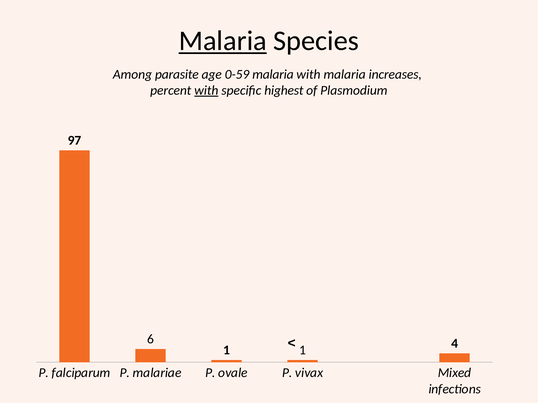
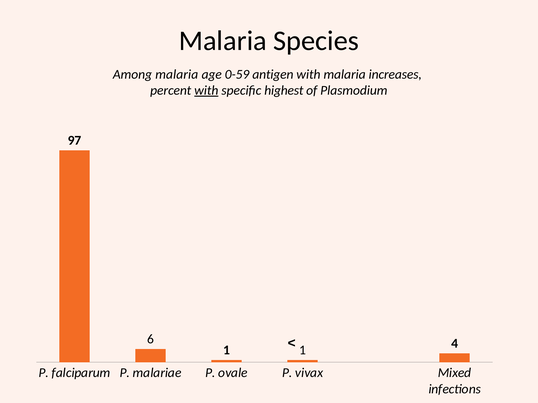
Malaria at (223, 41) underline: present -> none
Among parasite: parasite -> malaria
0-59 malaria: malaria -> antigen
